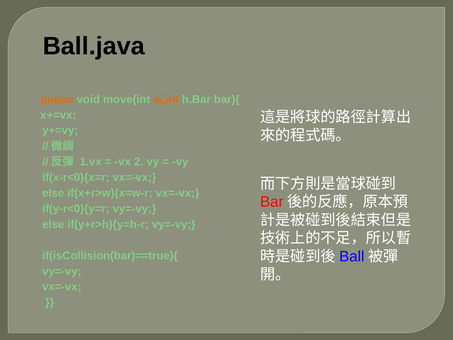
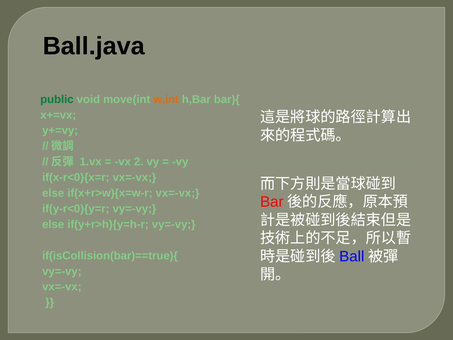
public colour: orange -> green
